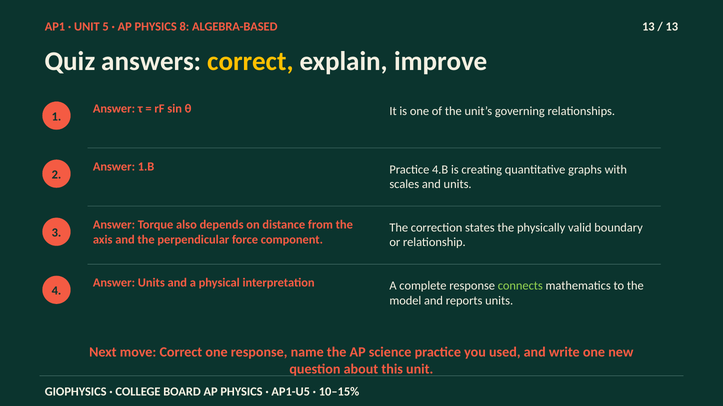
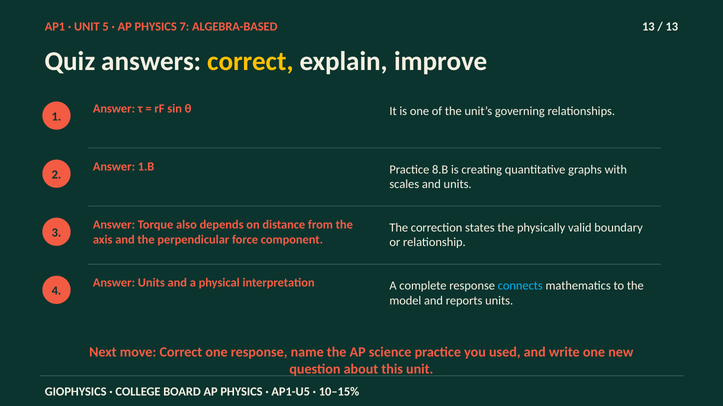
8: 8 -> 7
4.B: 4.B -> 8.B
connects colour: light green -> light blue
